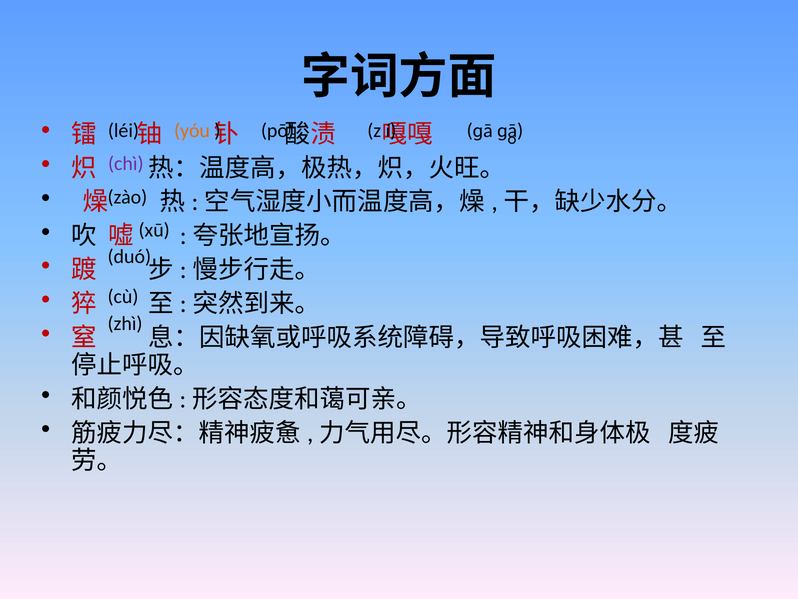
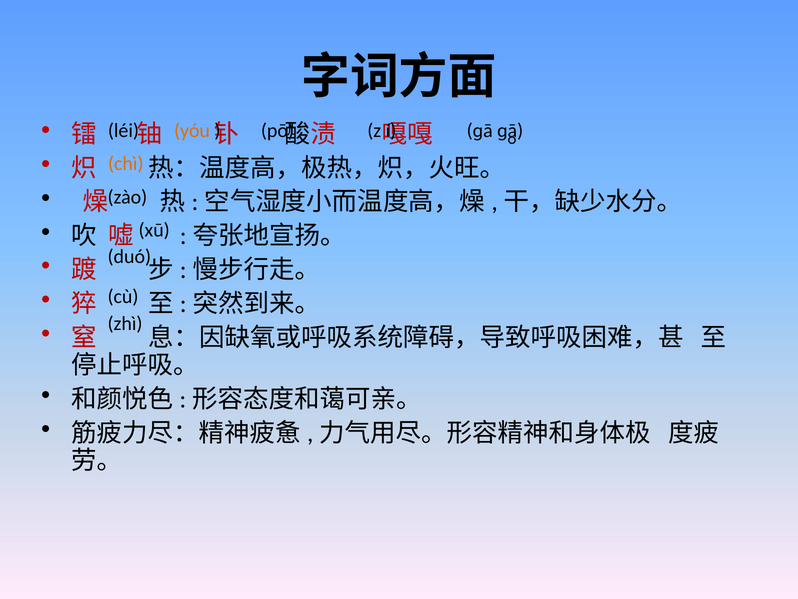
chì colour: purple -> orange
